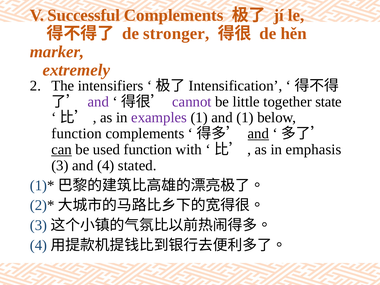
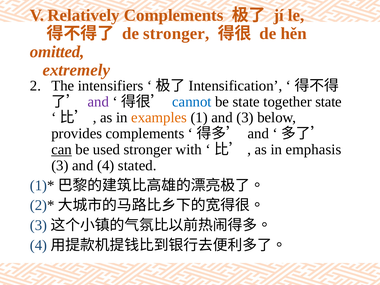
Successful: Successful -> Relatively
marker: marker -> omitted
cannot colour: purple -> blue
be little: little -> state
examples colour: purple -> orange
and 1: 1 -> 3
function at (77, 134): function -> provides
and at (258, 134) underline: present -> none
used function: function -> stronger
